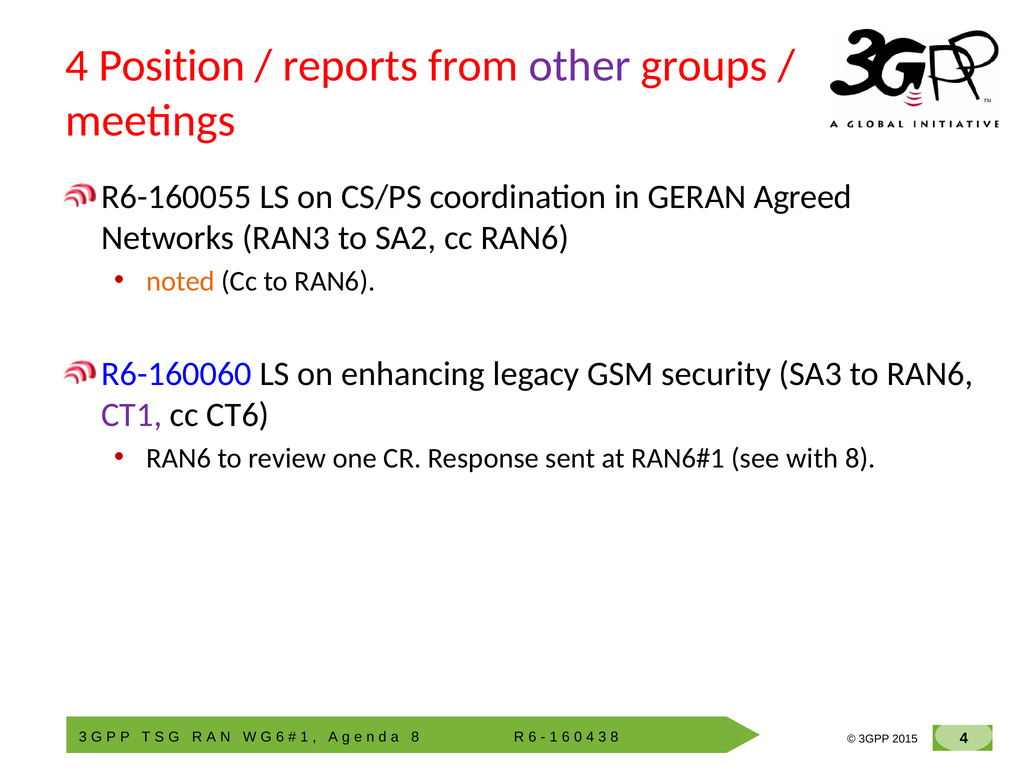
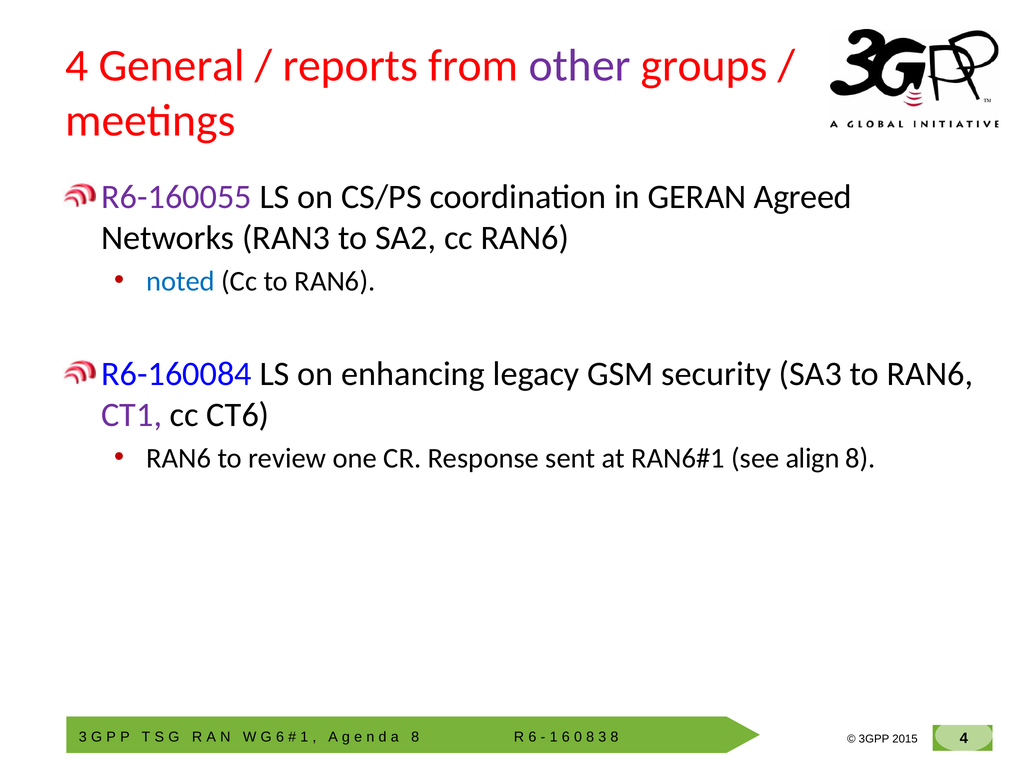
Position: Position -> General
R6-160055 colour: black -> purple
noted colour: orange -> blue
R6-160060: R6-160060 -> R6-160084
with: with -> align
4 at (590, 737): 4 -> 8
